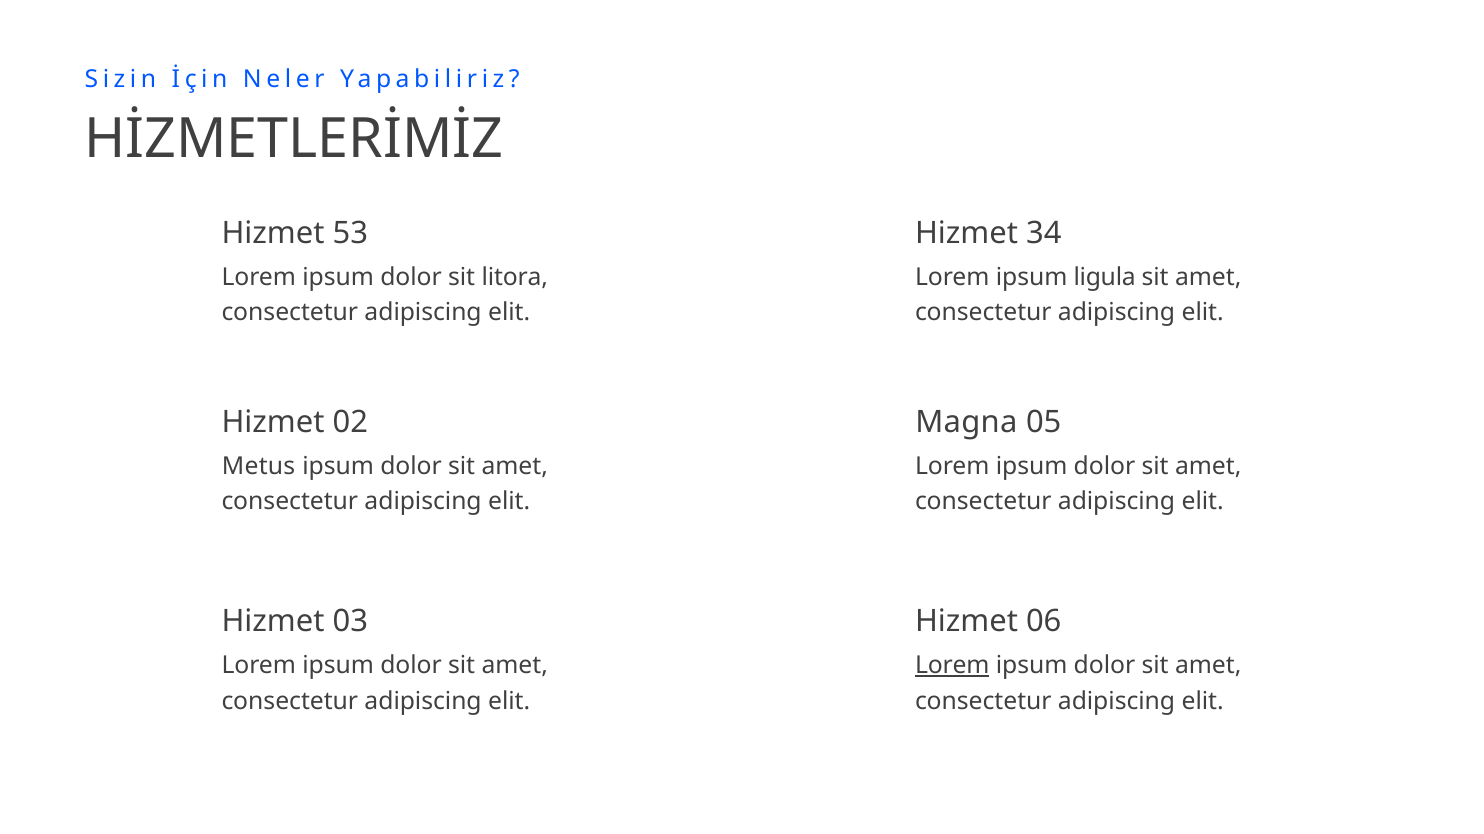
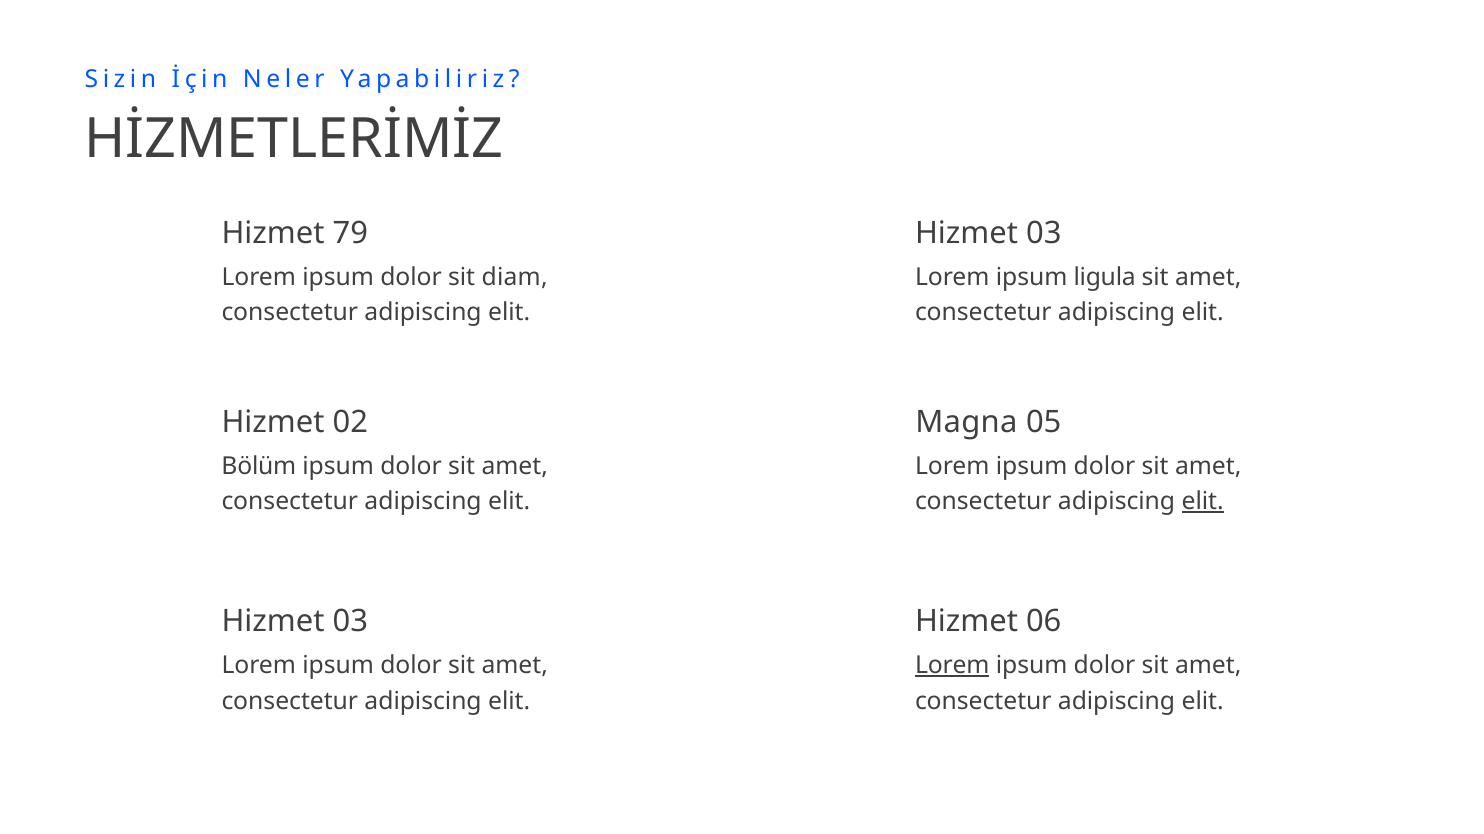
53: 53 -> 79
34 at (1044, 233): 34 -> 03
litora: litora -> diam
Metus: Metus -> Bölüm
elit at (1203, 502) underline: none -> present
